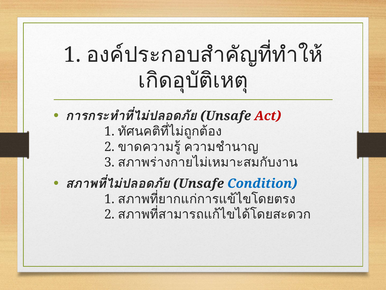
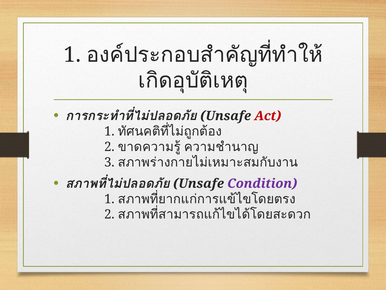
Condition colour: blue -> purple
